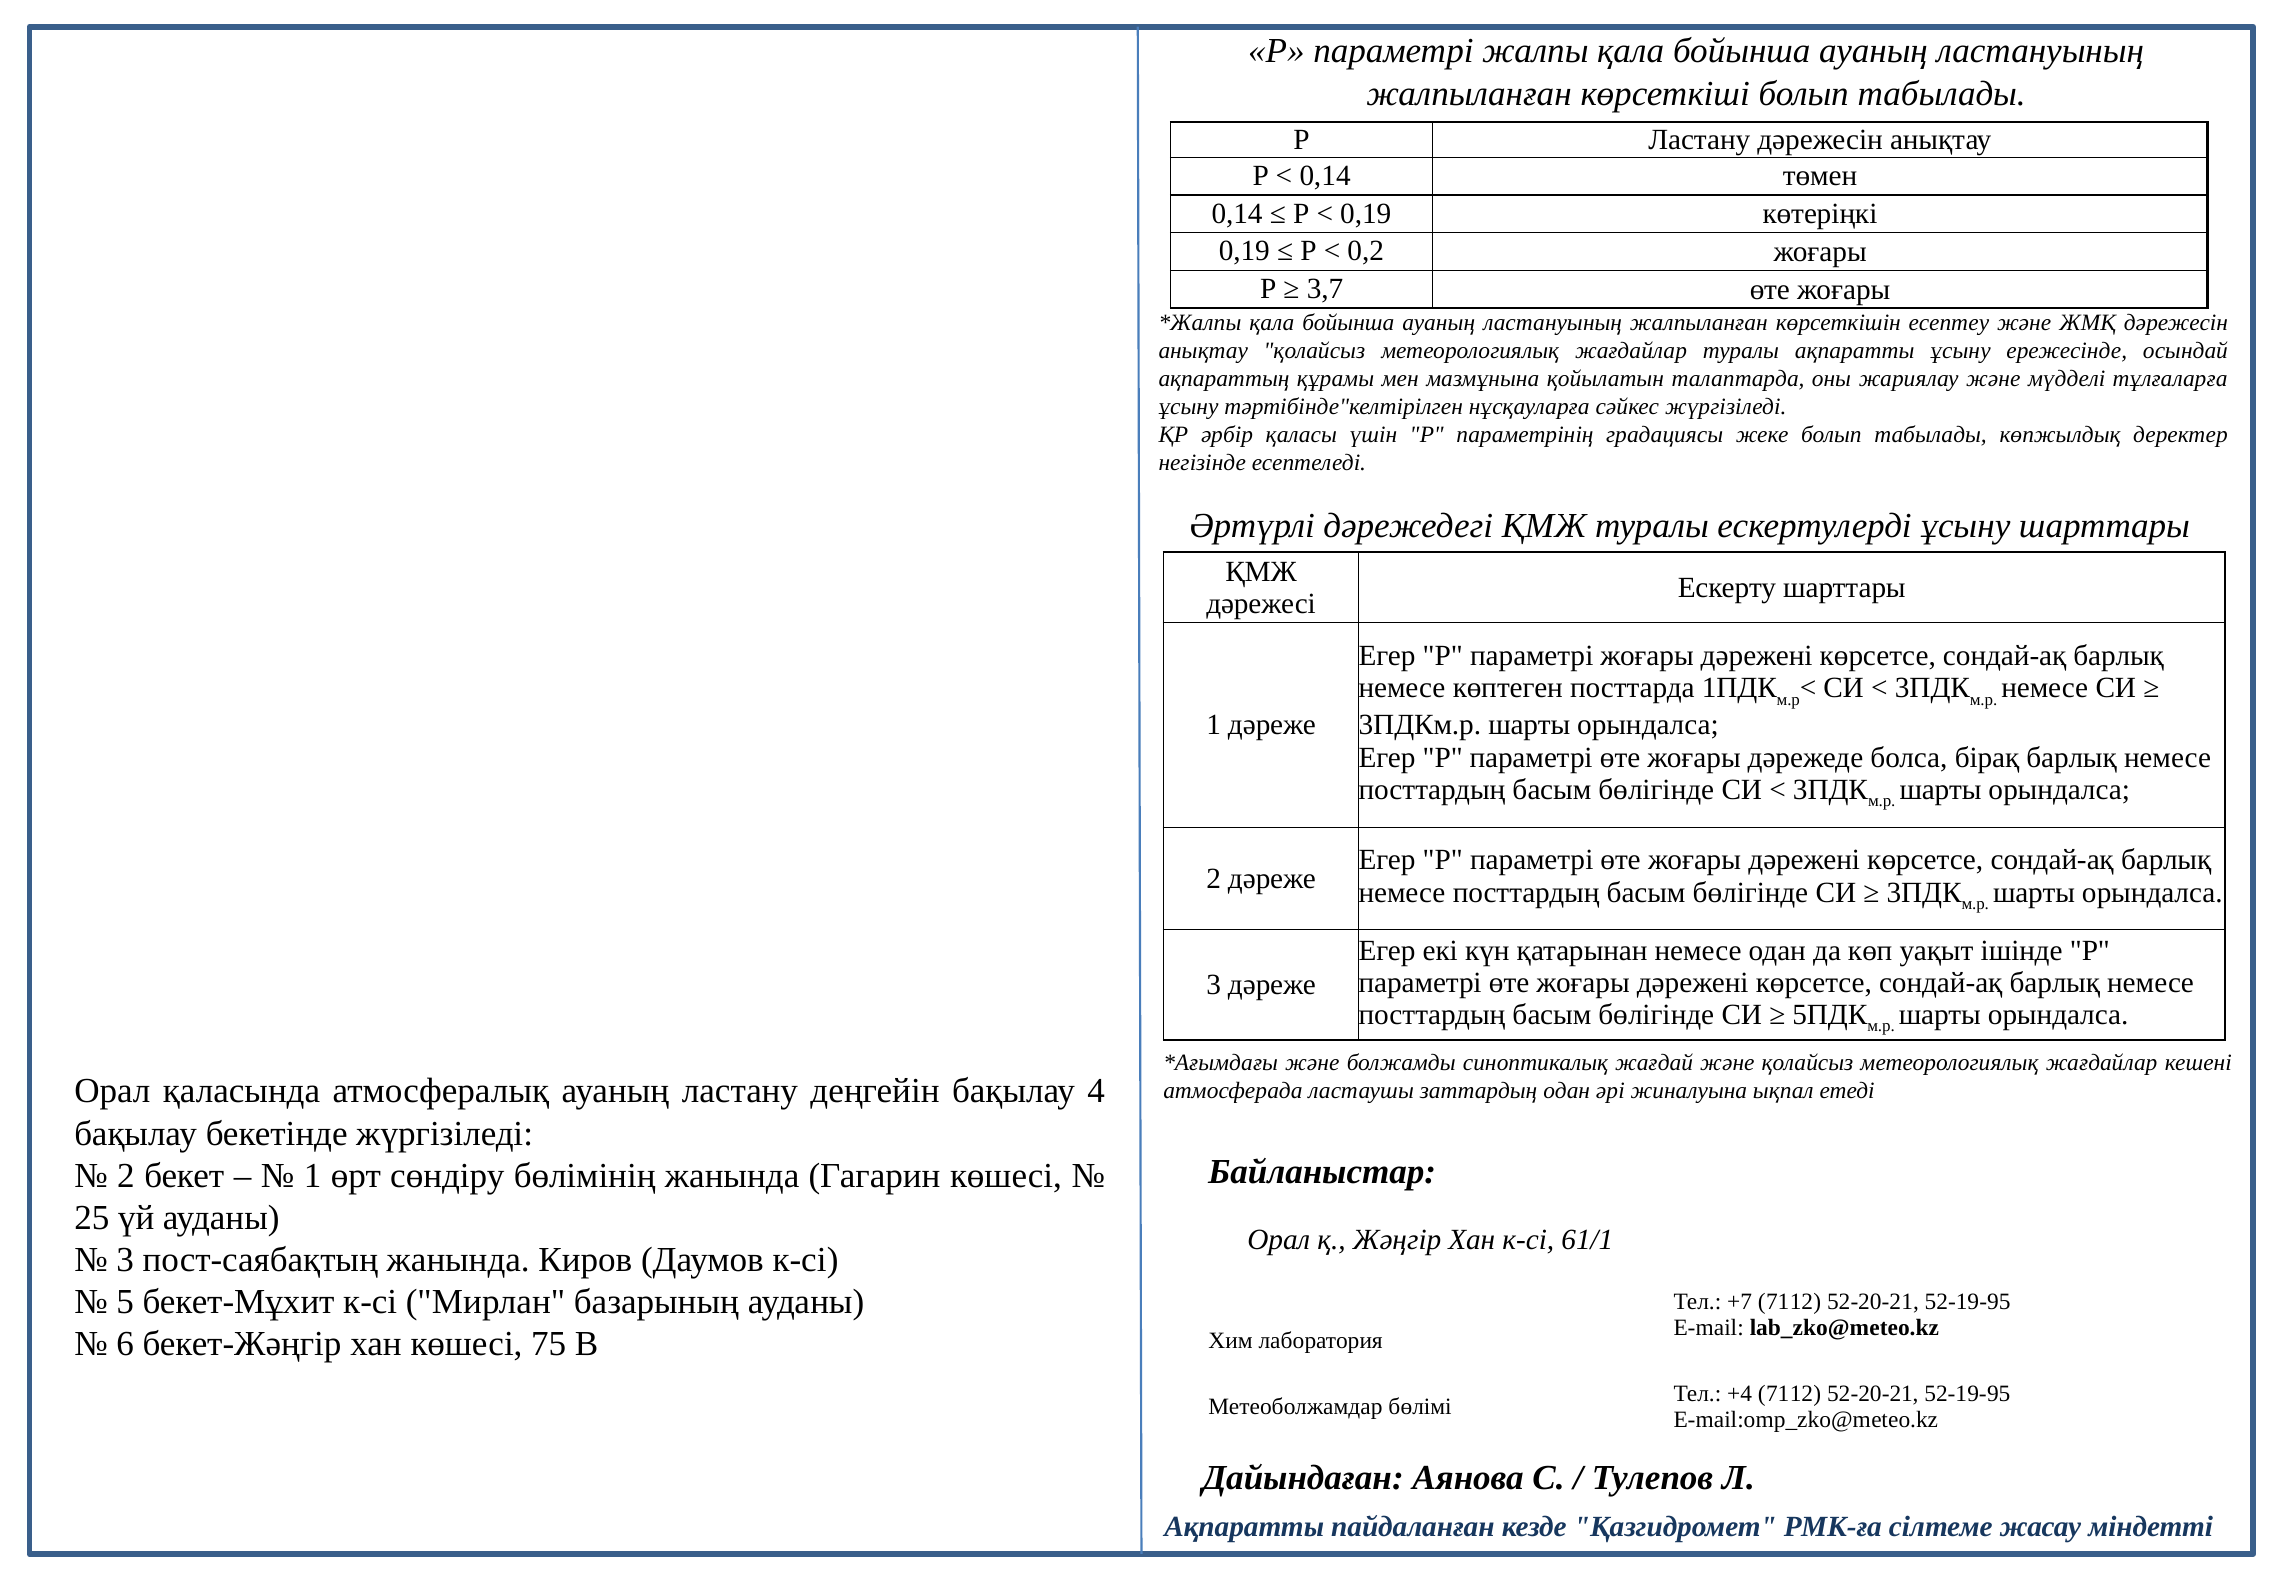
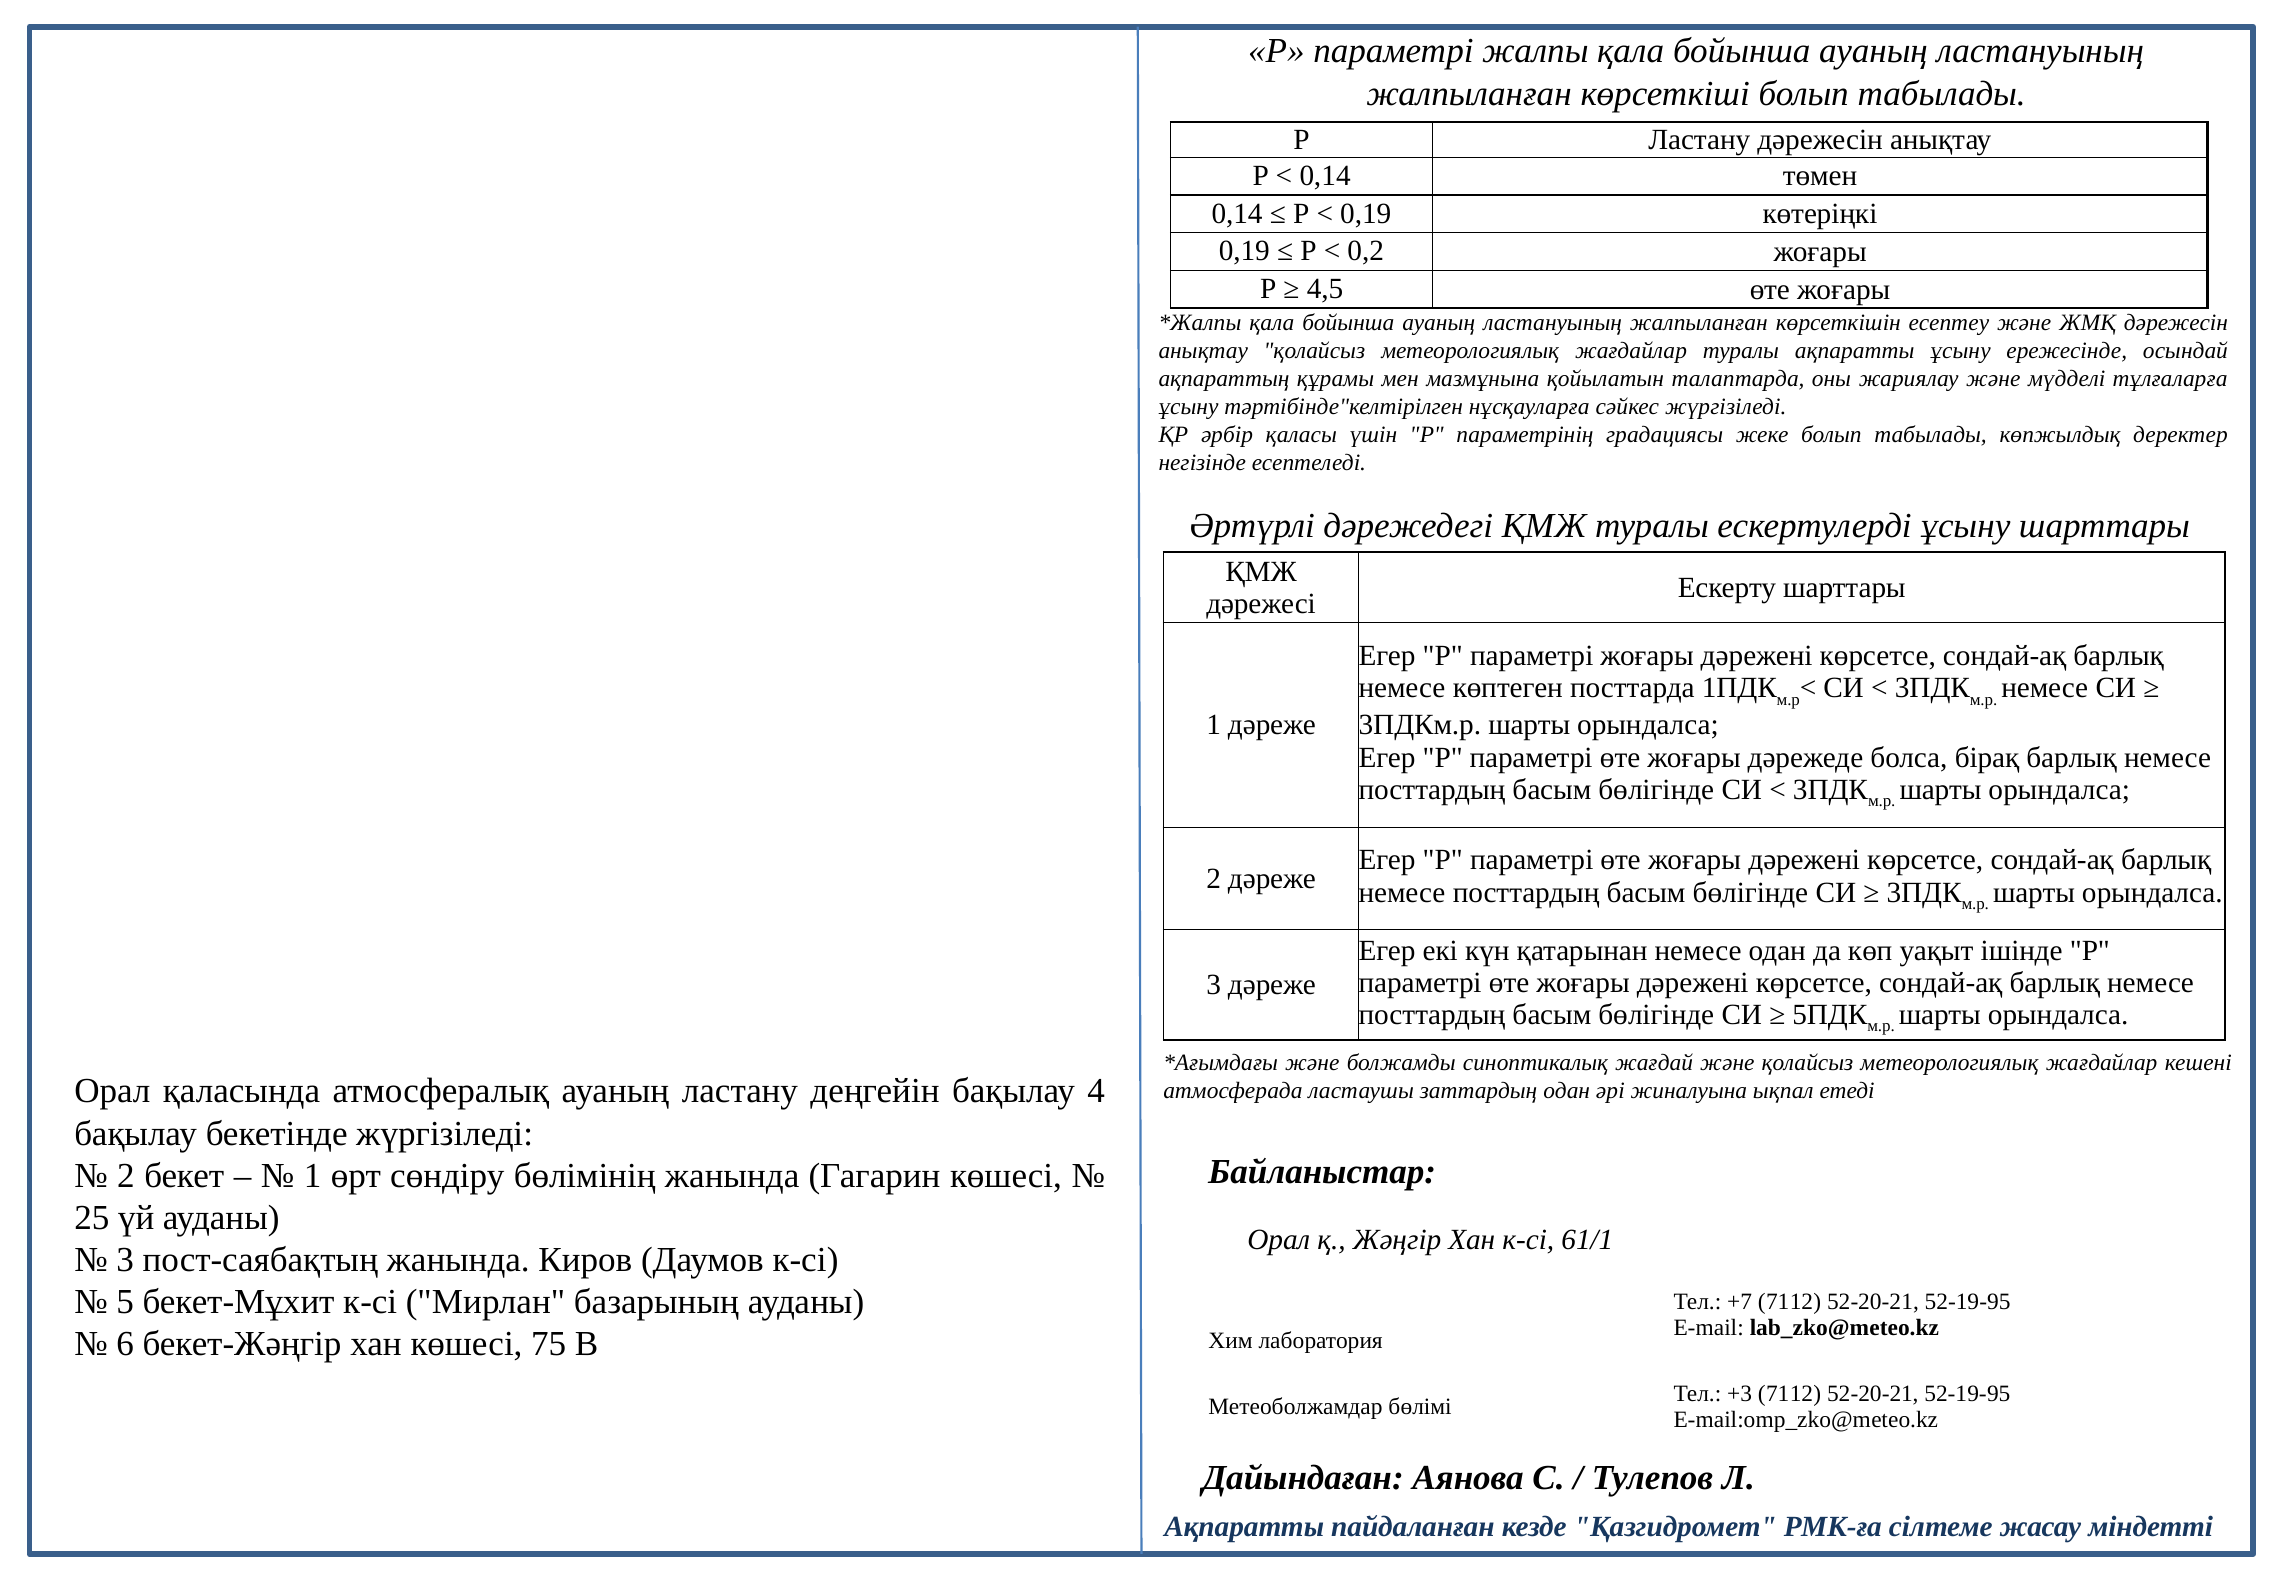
3,7: 3,7 -> 4,5
+4: +4 -> +3
